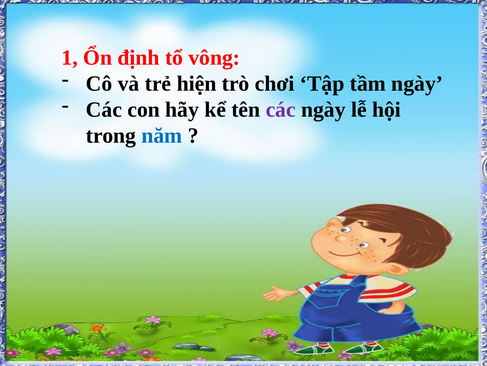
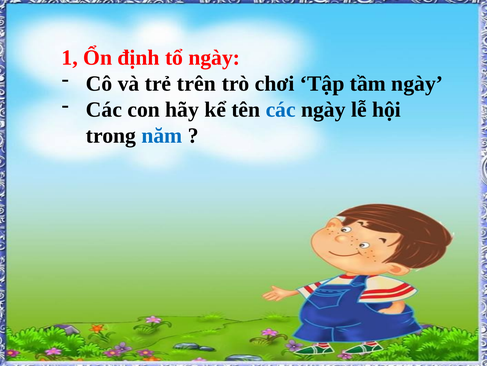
tổ vông: vông -> ngày
hiện: hiện -> trên
các at (281, 109) colour: purple -> blue
